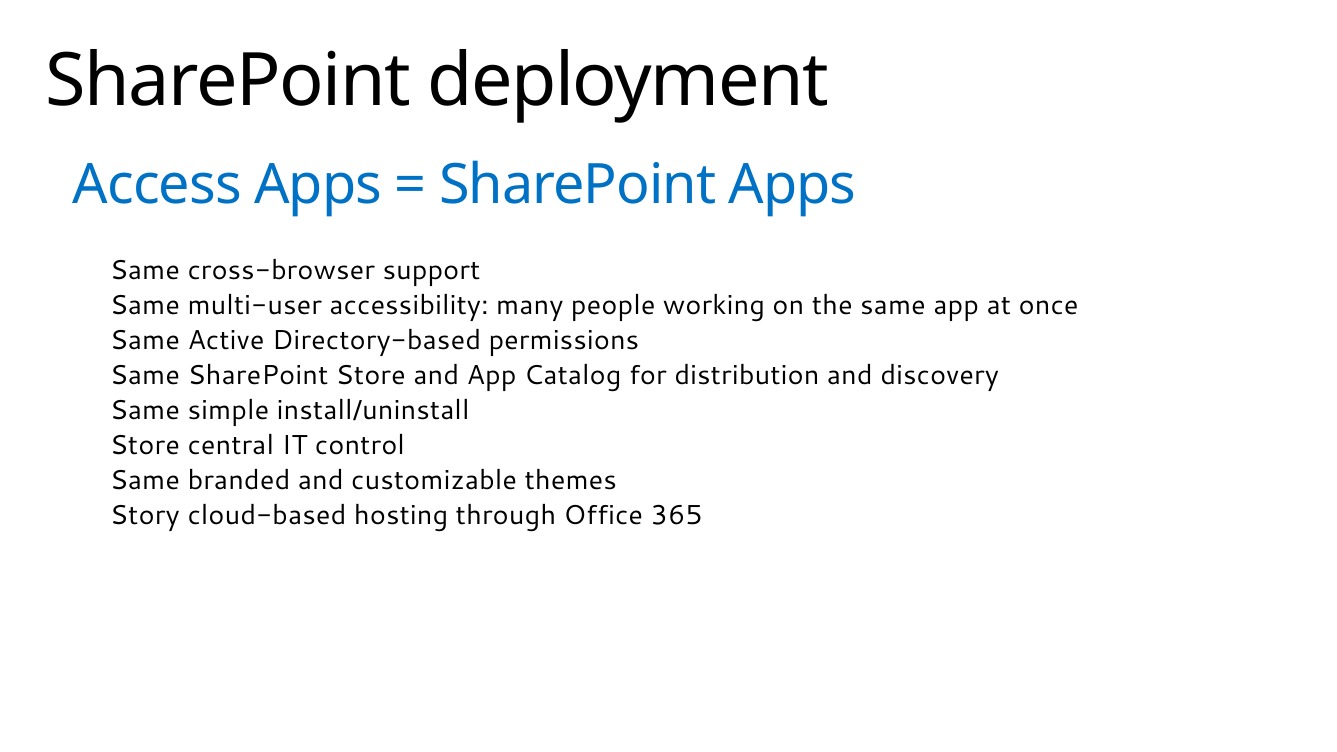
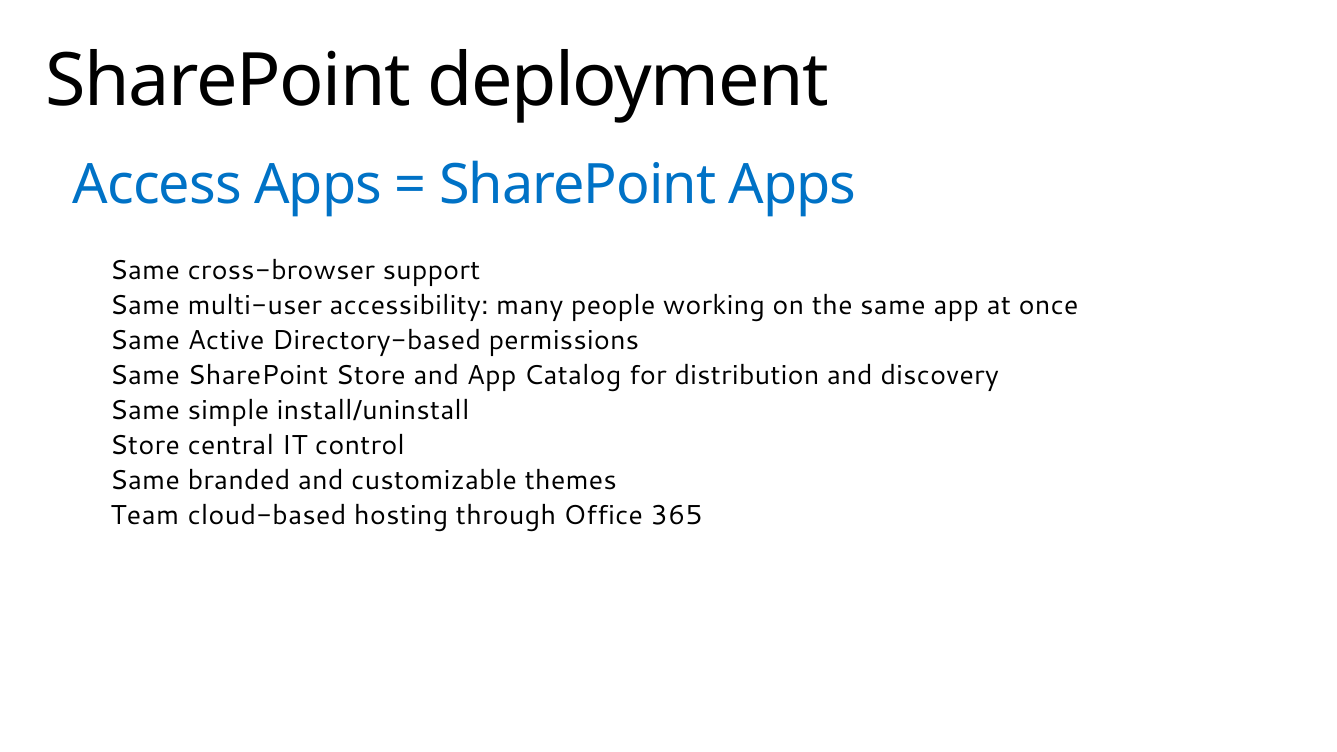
Story: Story -> Team
